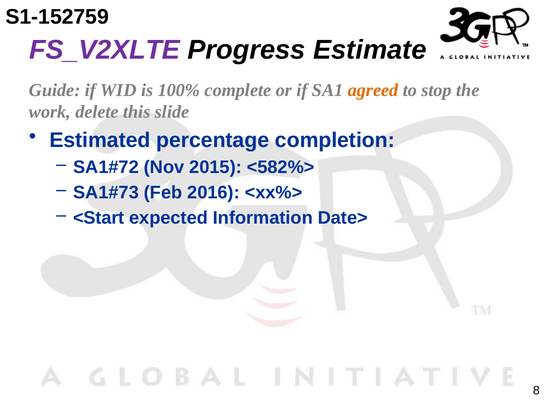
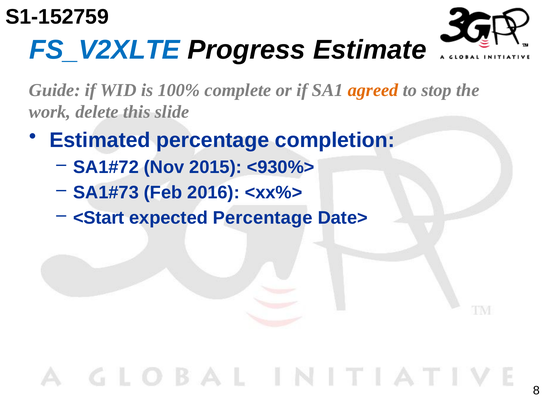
FS_V2XLTE colour: purple -> blue
<582%>: <582%> -> <930%>
expected Information: Information -> Percentage
